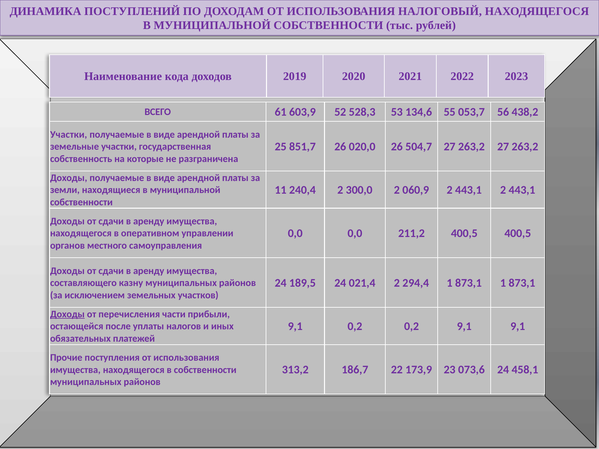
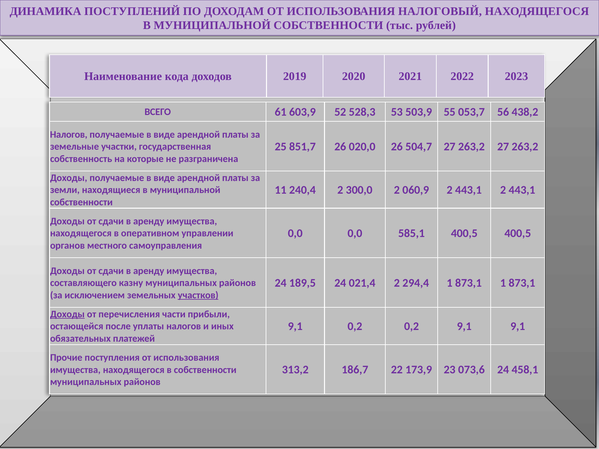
134,6: 134,6 -> 503,9
Участки at (69, 134): Участки -> Налогов
211,2: 211,2 -> 585,1
участков underline: none -> present
